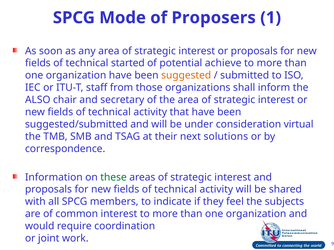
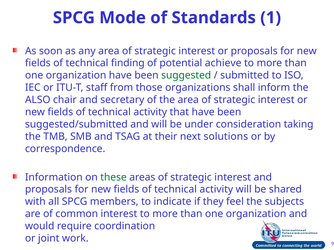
Proposers: Proposers -> Standards
started: started -> finding
suggested colour: orange -> green
virtual: virtual -> taking
